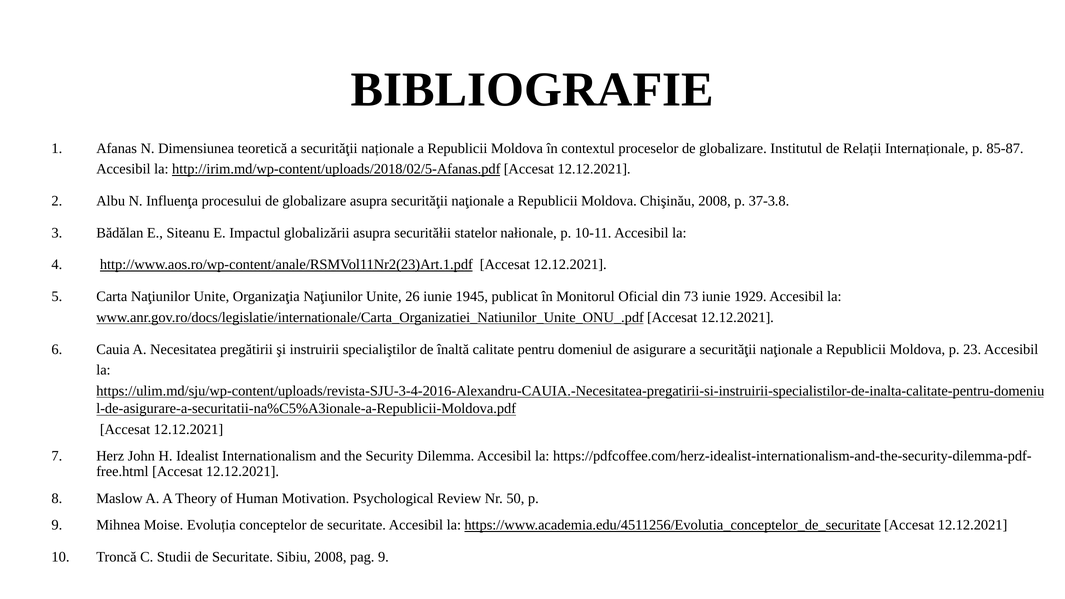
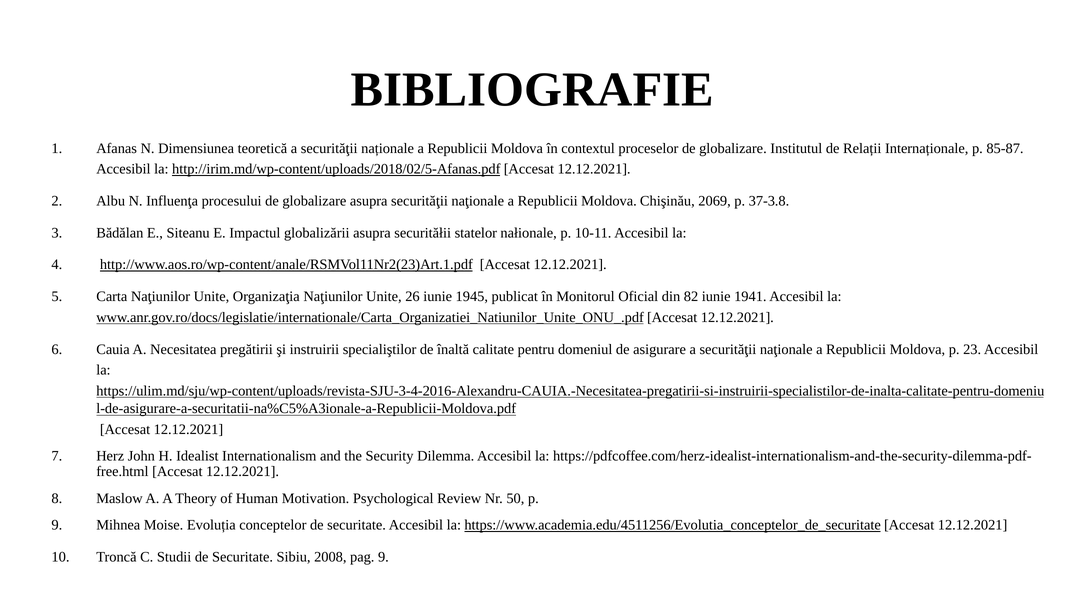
Chişinău 2008: 2008 -> 2069
73: 73 -> 82
1929: 1929 -> 1941
